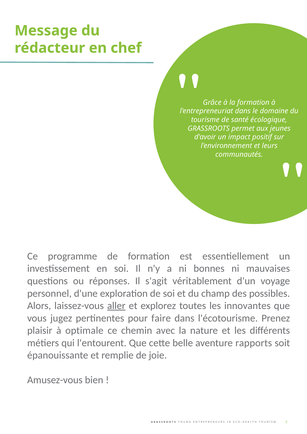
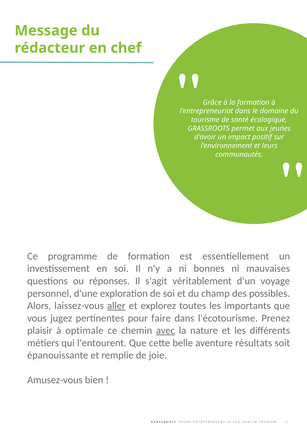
innovantes: innovantes -> importants
avec underline: none -> present
rapports: rapports -> résultats
